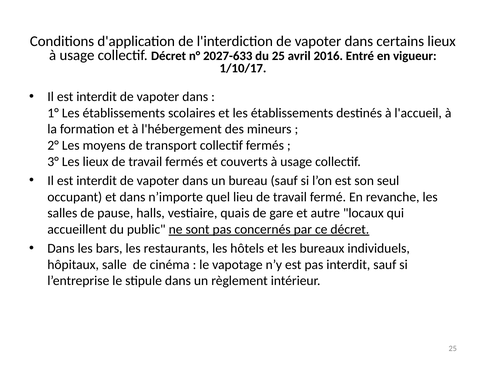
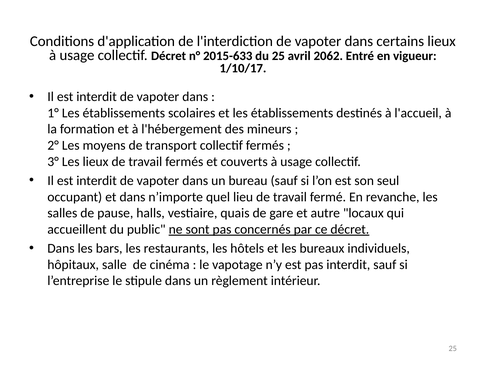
2027-633: 2027-633 -> 2015-633
2016: 2016 -> 2062
